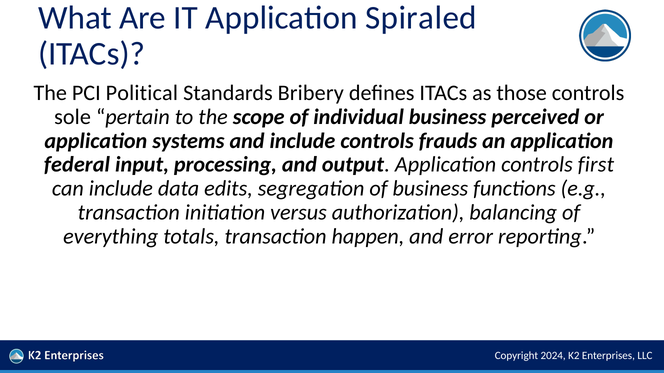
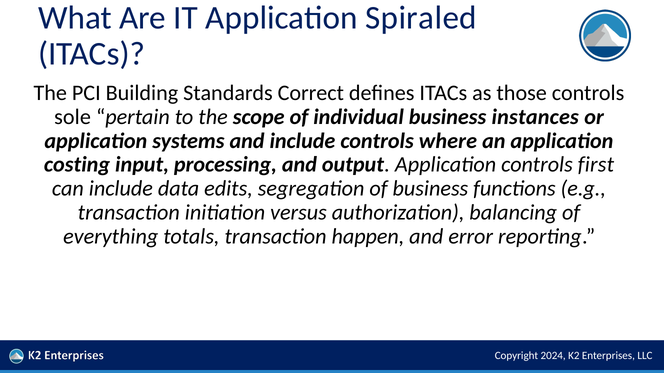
Political: Political -> Building
Bribery: Bribery -> Correct
perceived: perceived -> instances
frauds: frauds -> where
federal: federal -> costing
